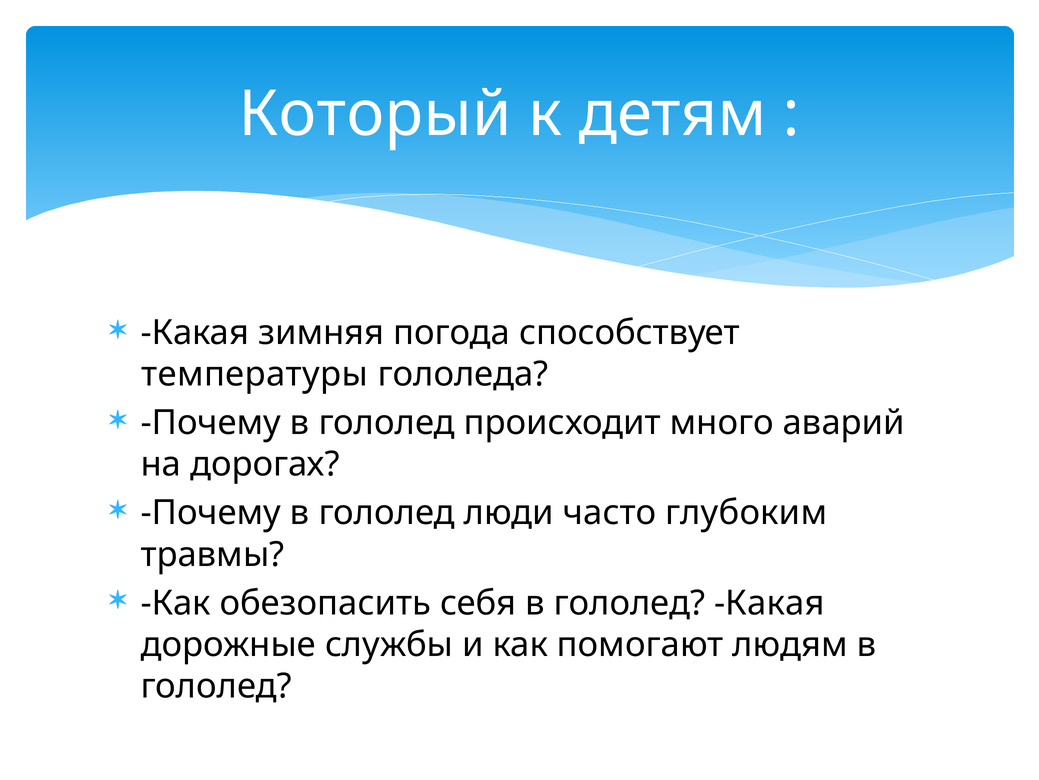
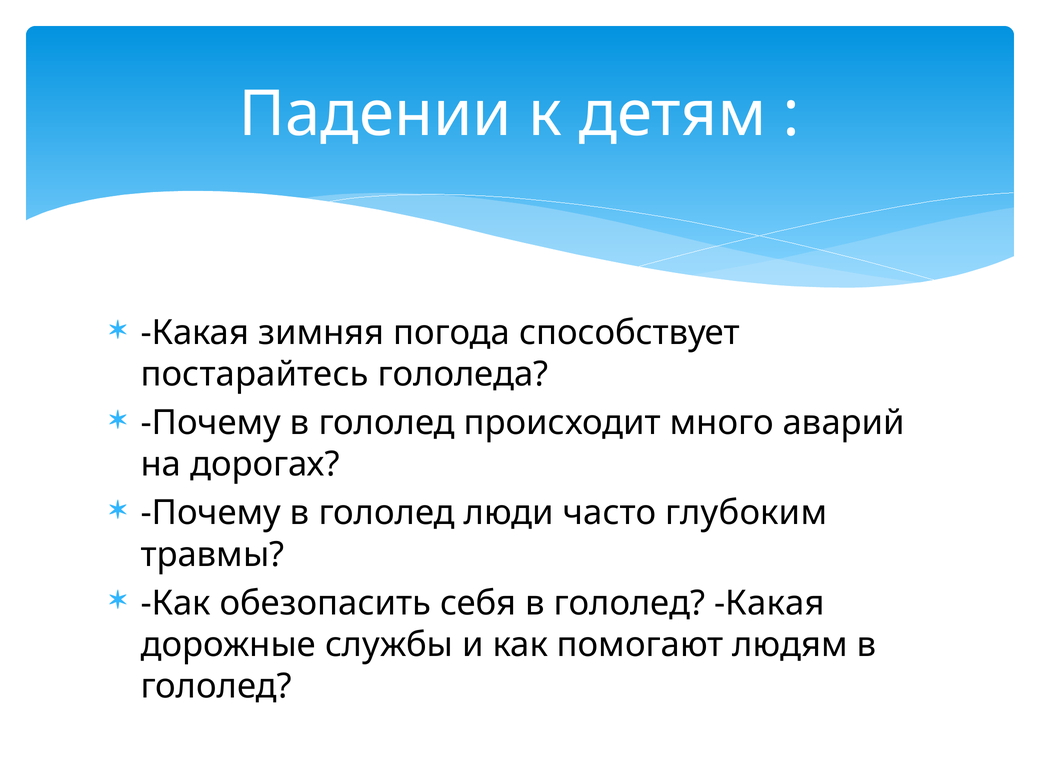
Который: Который -> Падении
температуры: температуры -> постарайтесь
